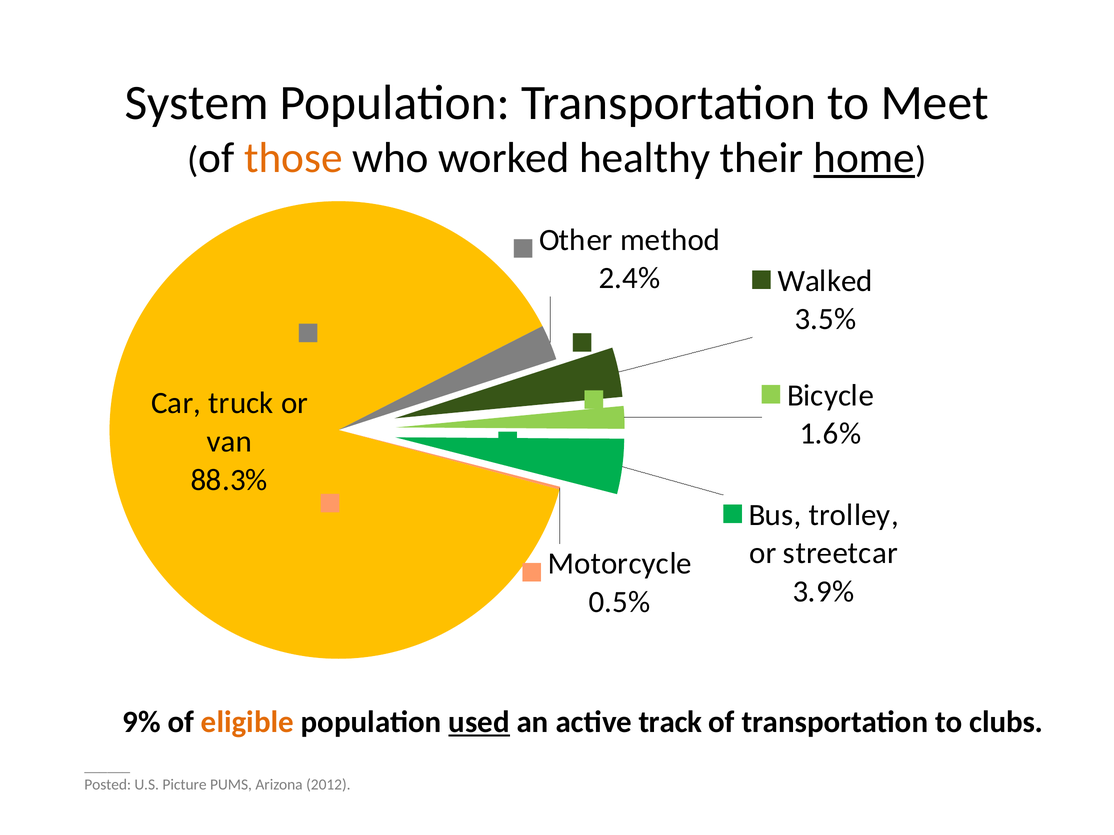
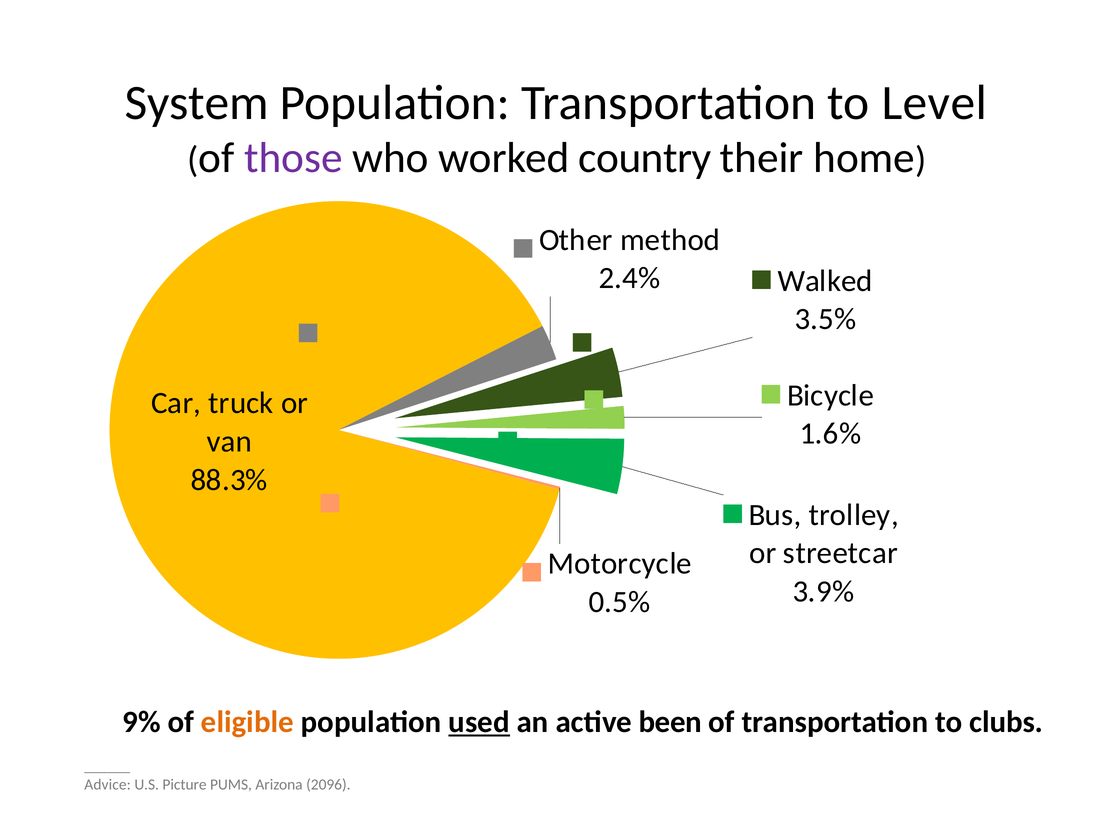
Meet: Meet -> Level
those colour: orange -> purple
healthy: healthy -> country
home underline: present -> none
track: track -> been
Posted: Posted -> Advice
2012: 2012 -> 2096
